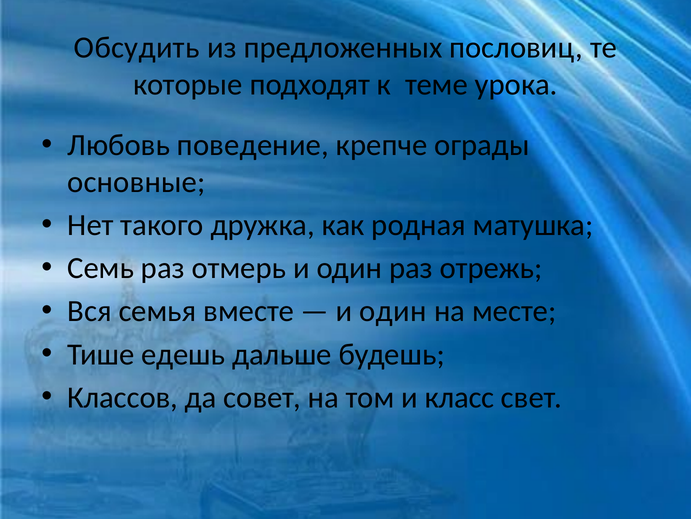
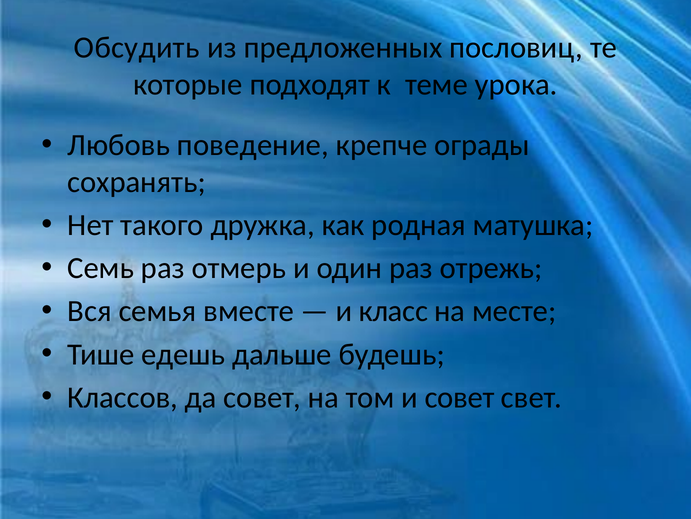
основные: основные -> сохранять
один at (393, 311): один -> класс
и класс: класс -> совет
